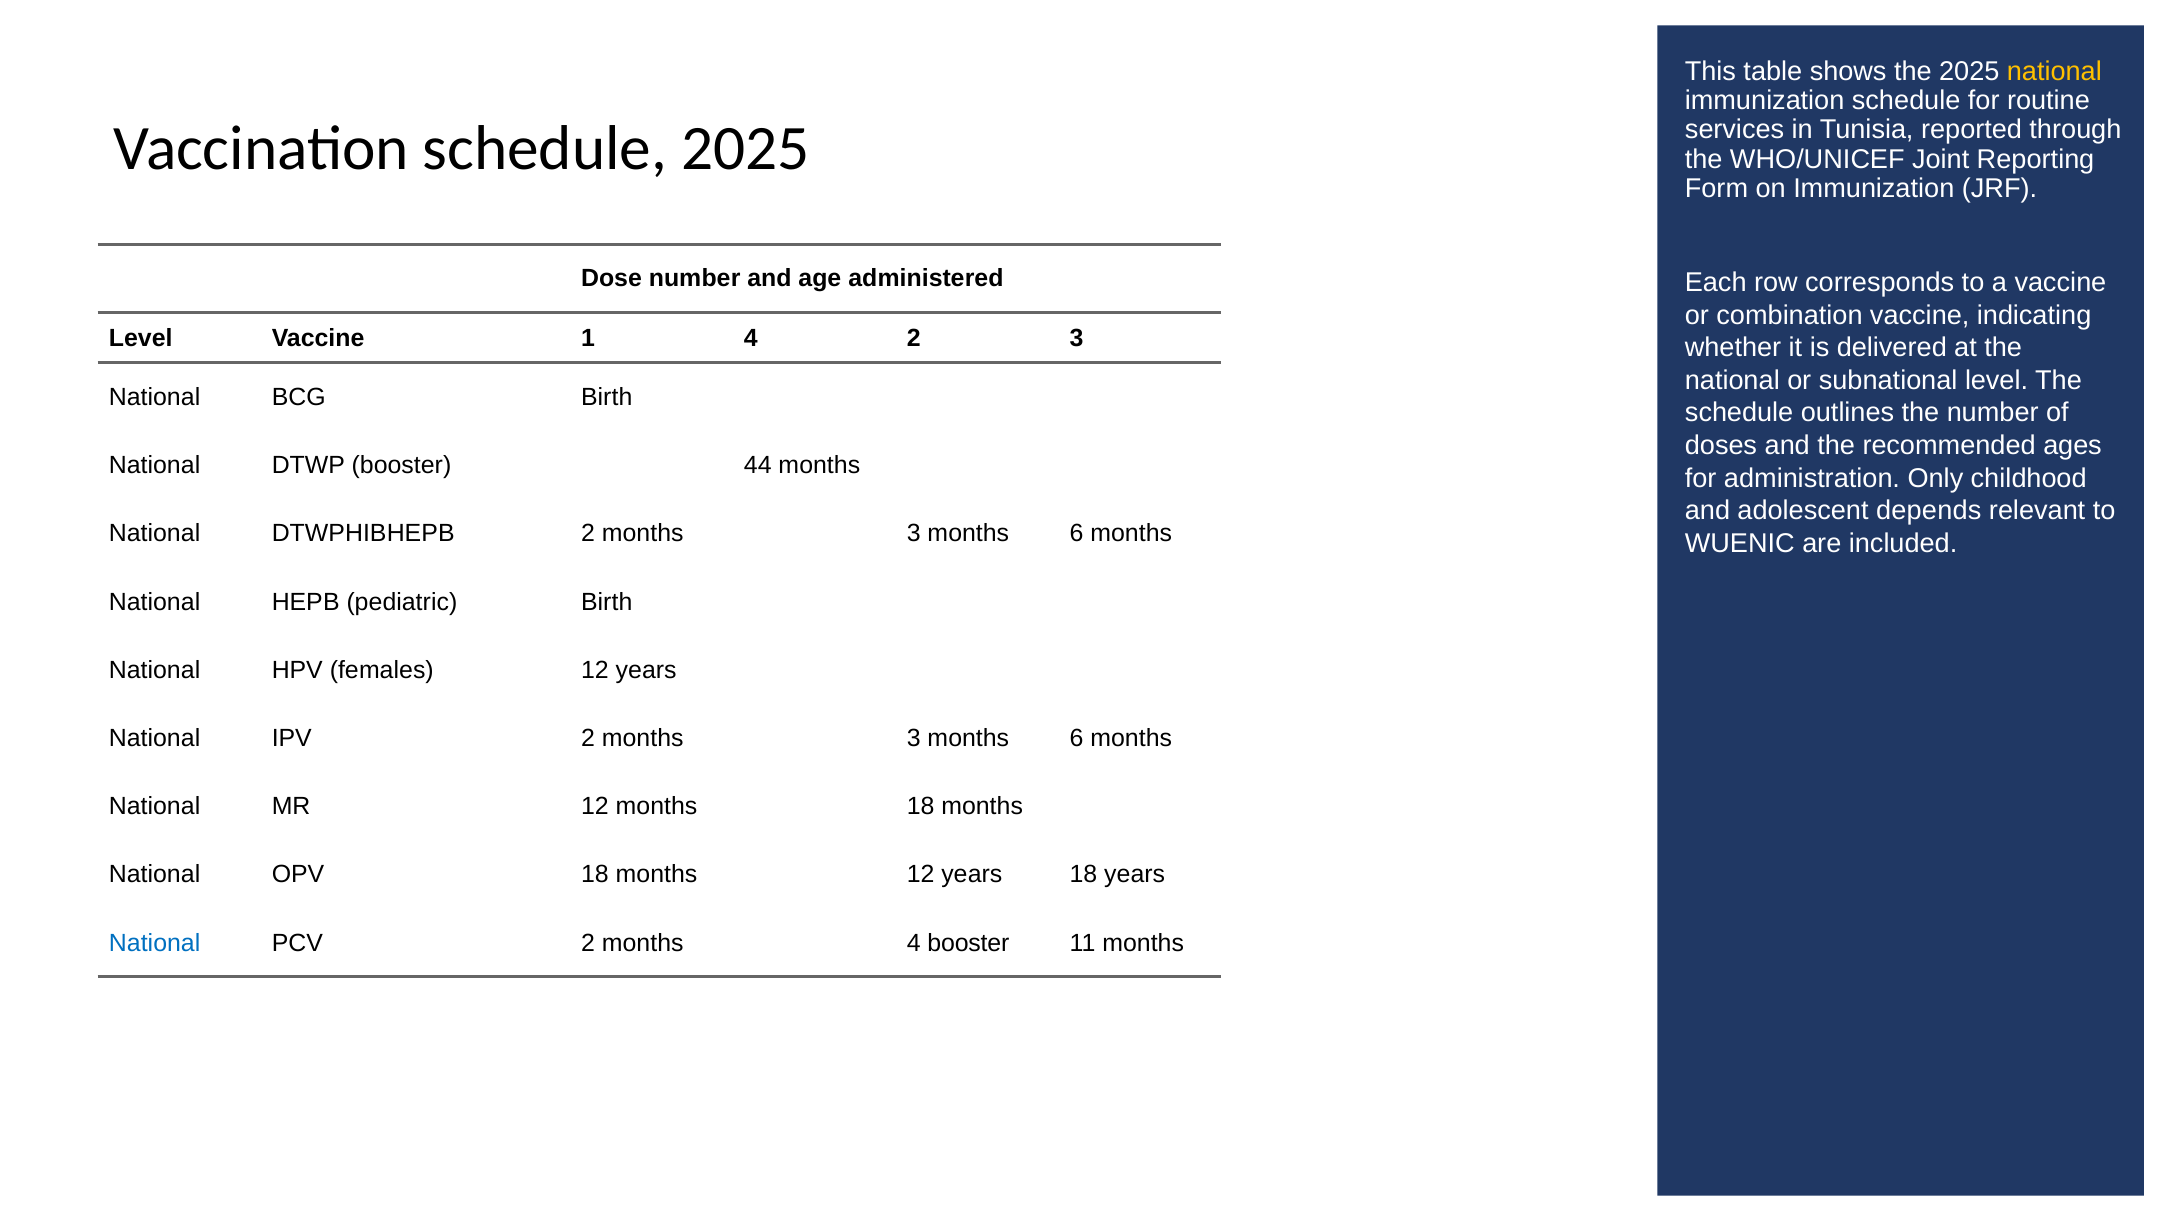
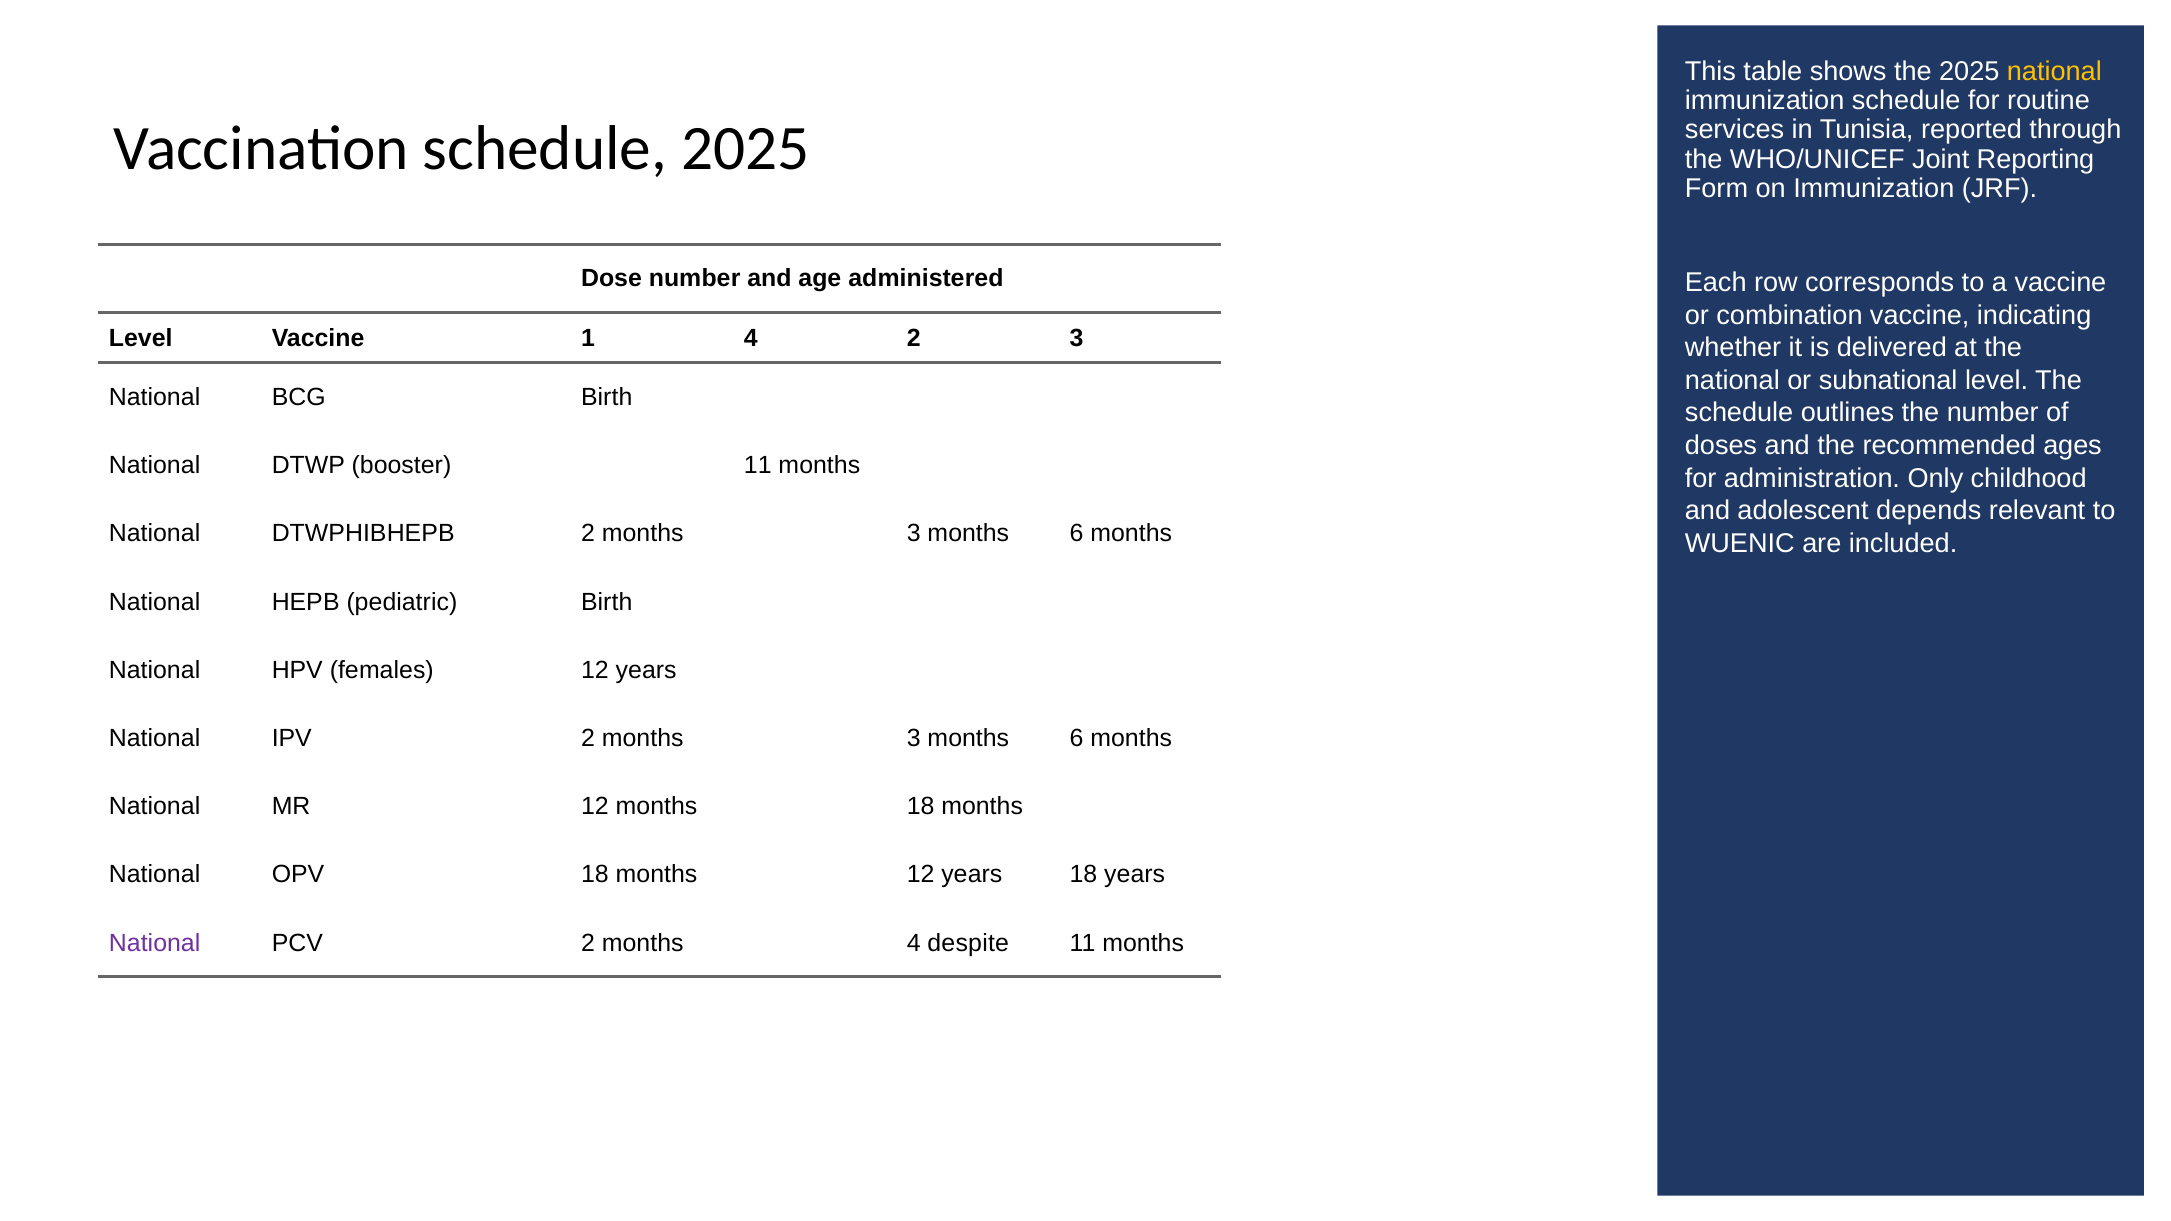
booster 44: 44 -> 11
National at (155, 943) colour: blue -> purple
4 booster: booster -> despite
